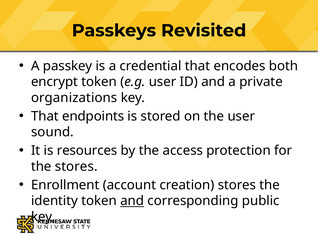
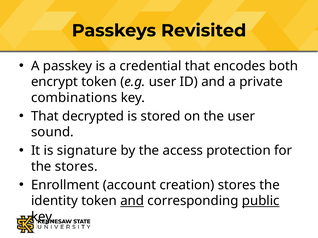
organizations: organizations -> combinations
endpoints: endpoints -> decrypted
resources: resources -> signature
public underline: none -> present
